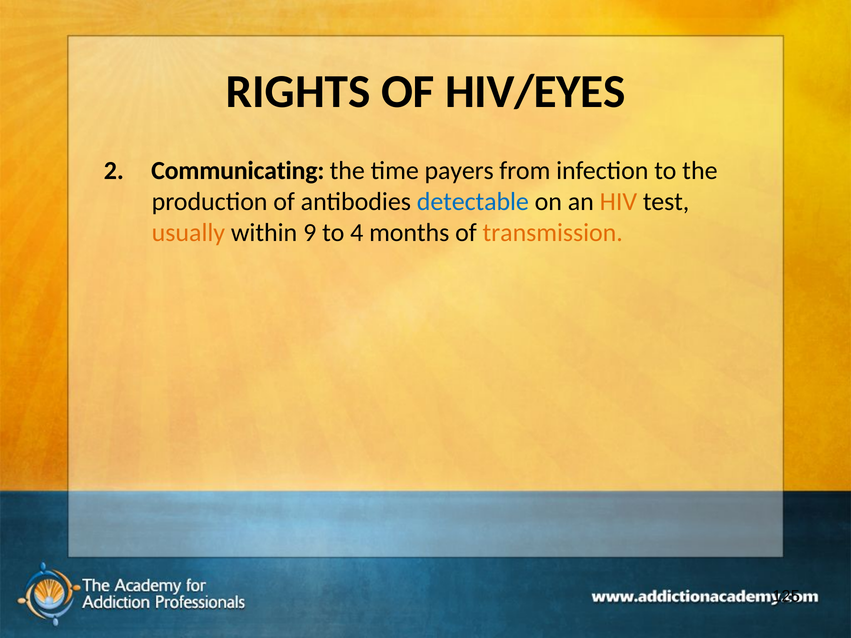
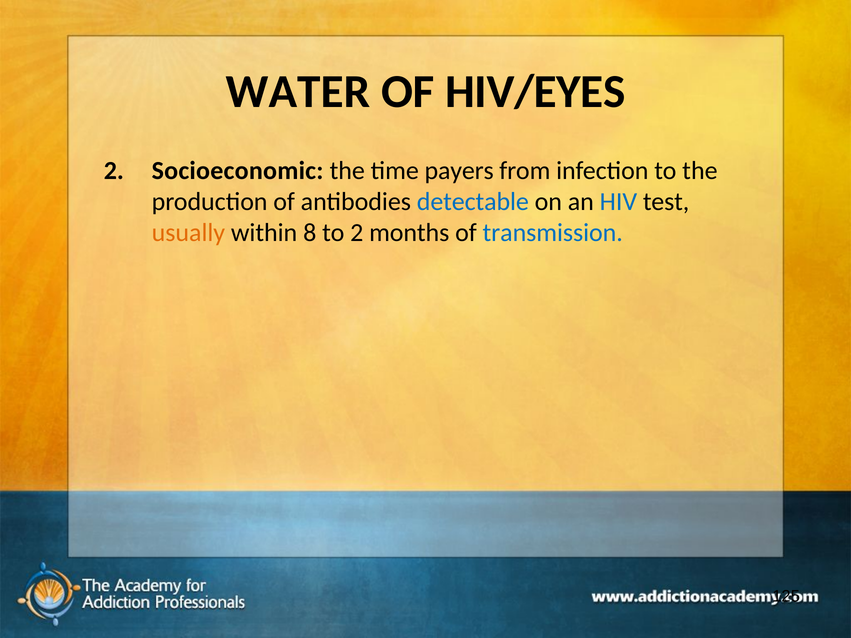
RIGHTS: RIGHTS -> WATER
Communicating: Communicating -> Socioeconomic
HIV colour: orange -> blue
9: 9 -> 8
to 4: 4 -> 2
transmission colour: orange -> blue
